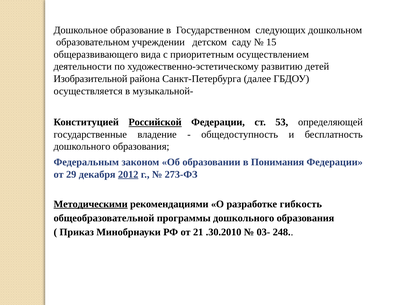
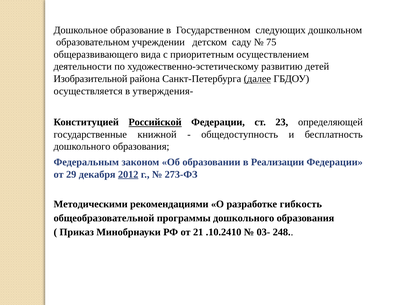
15: 15 -> 75
далее underline: none -> present
музыкальной-: музыкальной- -> утверждения-
53: 53 -> 23
владение: владение -> книжной
Понимания: Понимания -> Реализации
Методическими underline: present -> none
.30.2010: .30.2010 -> .10.2410
